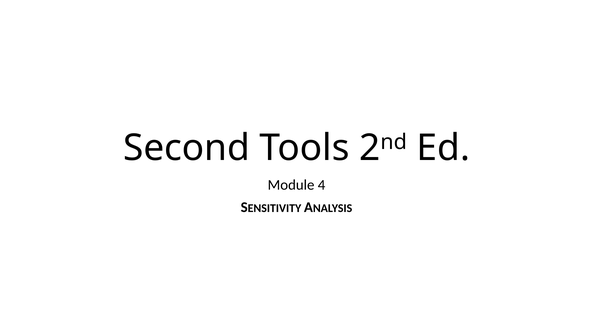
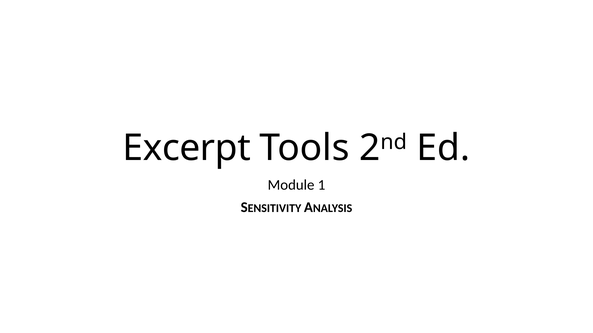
Second: Second -> Excerpt
4: 4 -> 1
